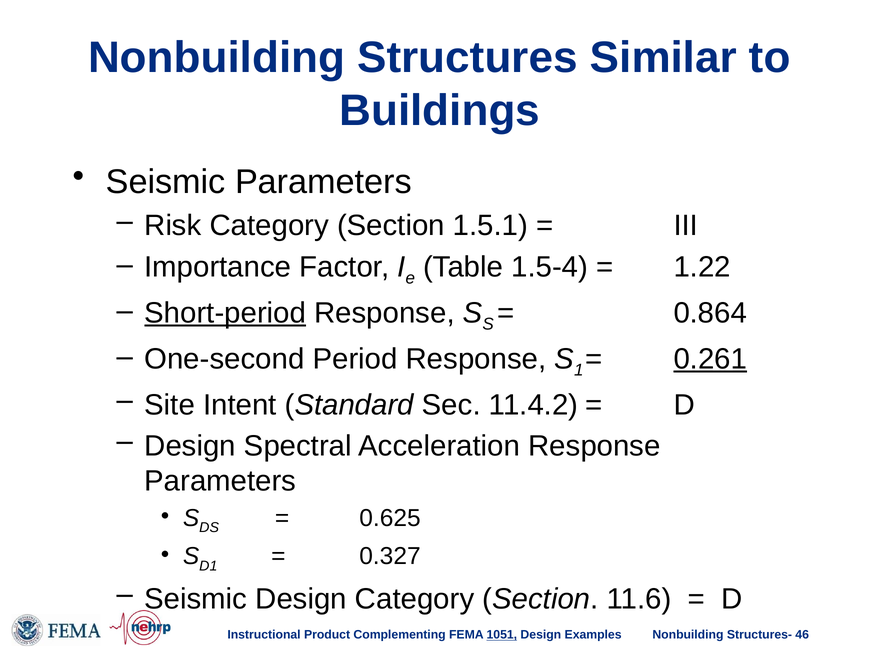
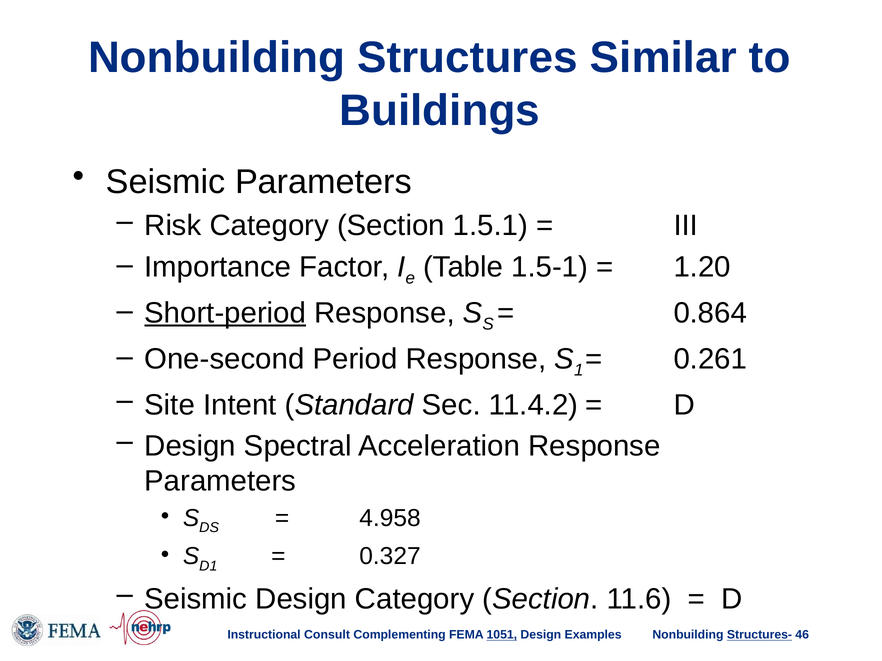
1.5-4: 1.5-4 -> 1.5-1
1.22: 1.22 -> 1.20
0.261 underline: present -> none
0.625: 0.625 -> 4.958
Product: Product -> Consult
Structures- underline: none -> present
